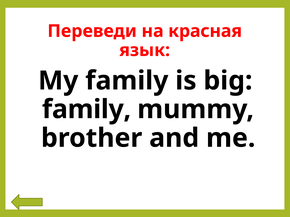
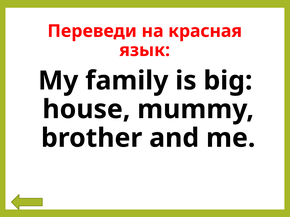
family at (87, 110): family -> house
